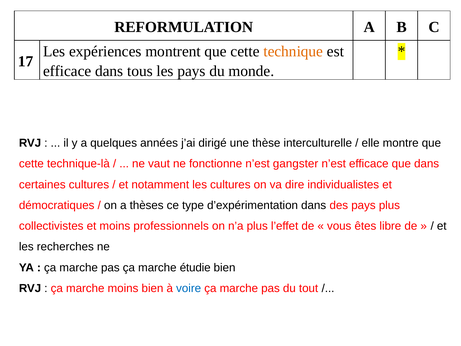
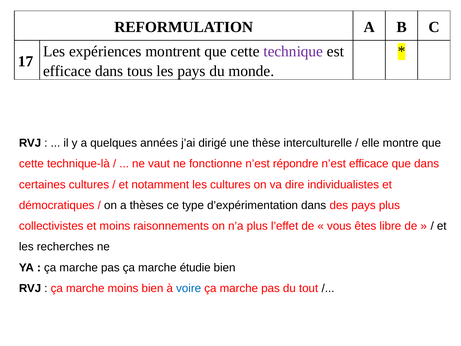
technique colour: orange -> purple
gangster: gangster -> répondre
professionnels: professionnels -> raisonnements
